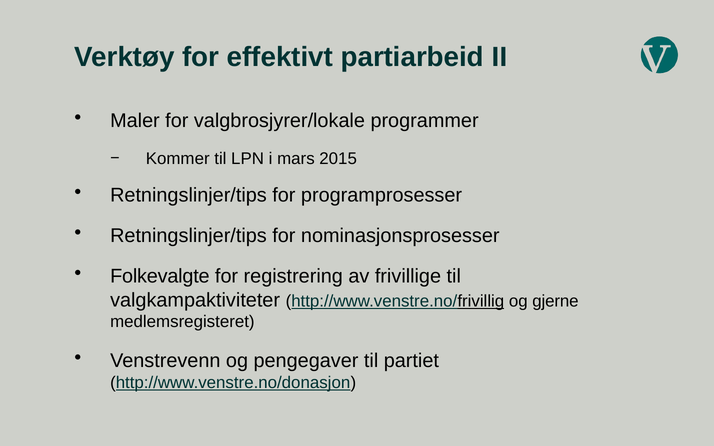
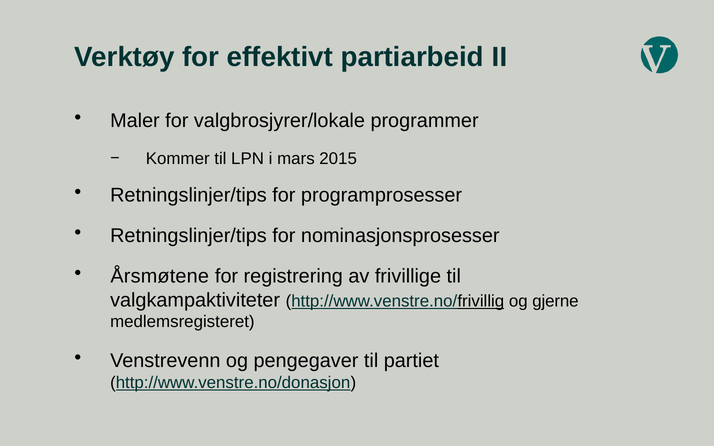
Folkevalgte: Folkevalgte -> Årsmøtene
